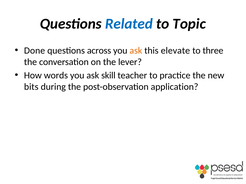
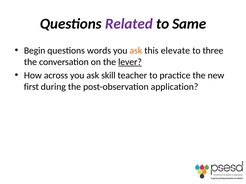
Related colour: blue -> purple
Topic: Topic -> Same
Done: Done -> Begin
across: across -> words
lever underline: none -> present
words: words -> across
bits: bits -> first
